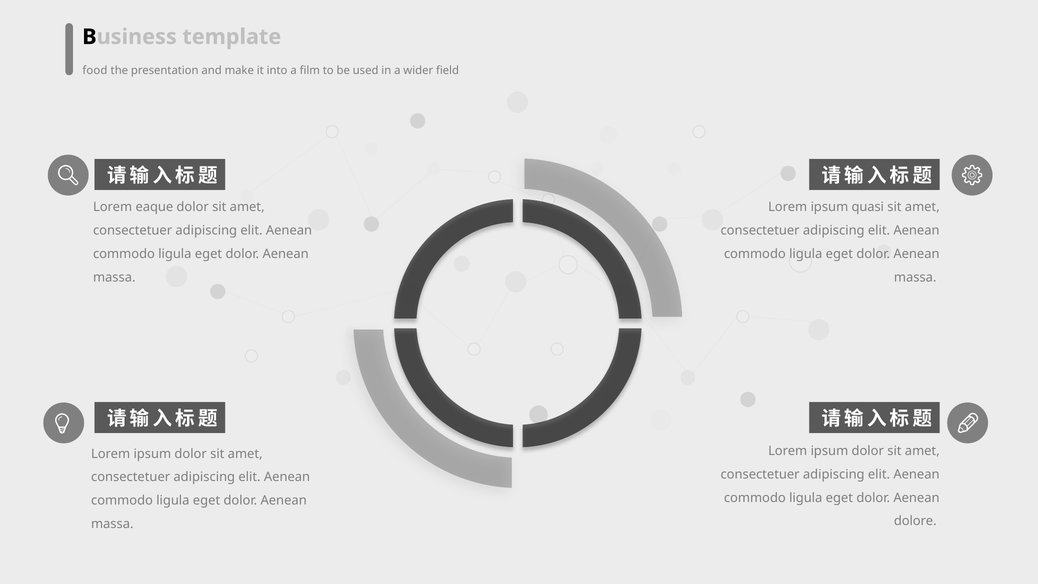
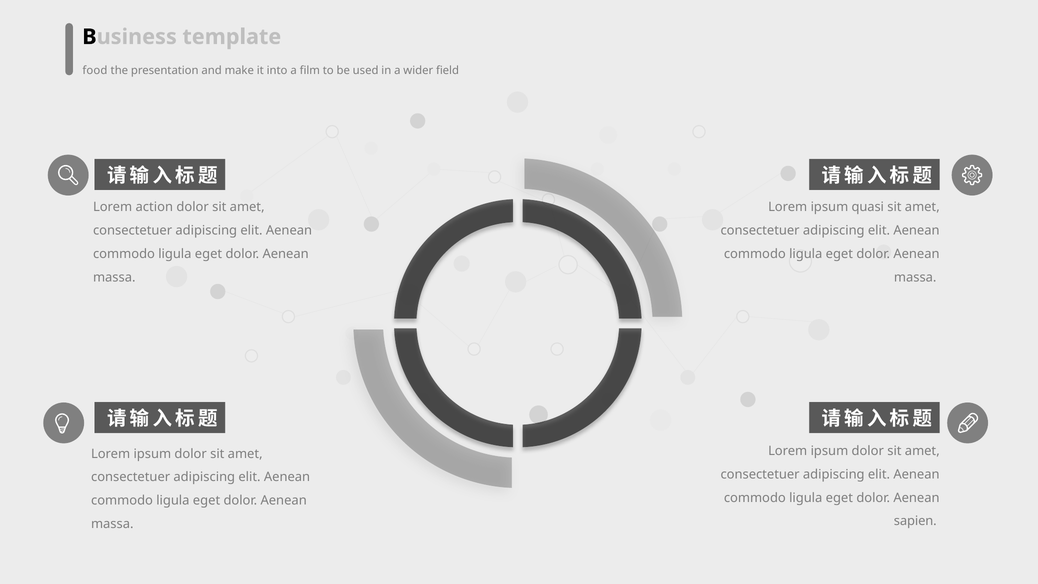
eaque: eaque -> action
dolore: dolore -> sapien
